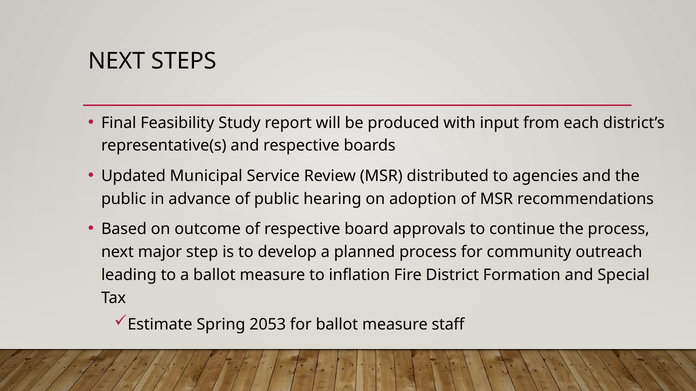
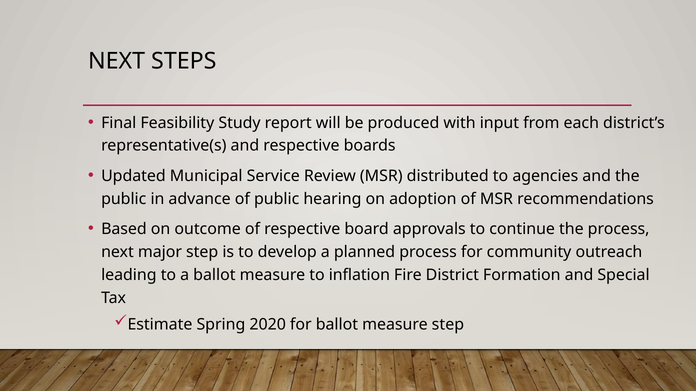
2053: 2053 -> 2020
measure staff: staff -> step
